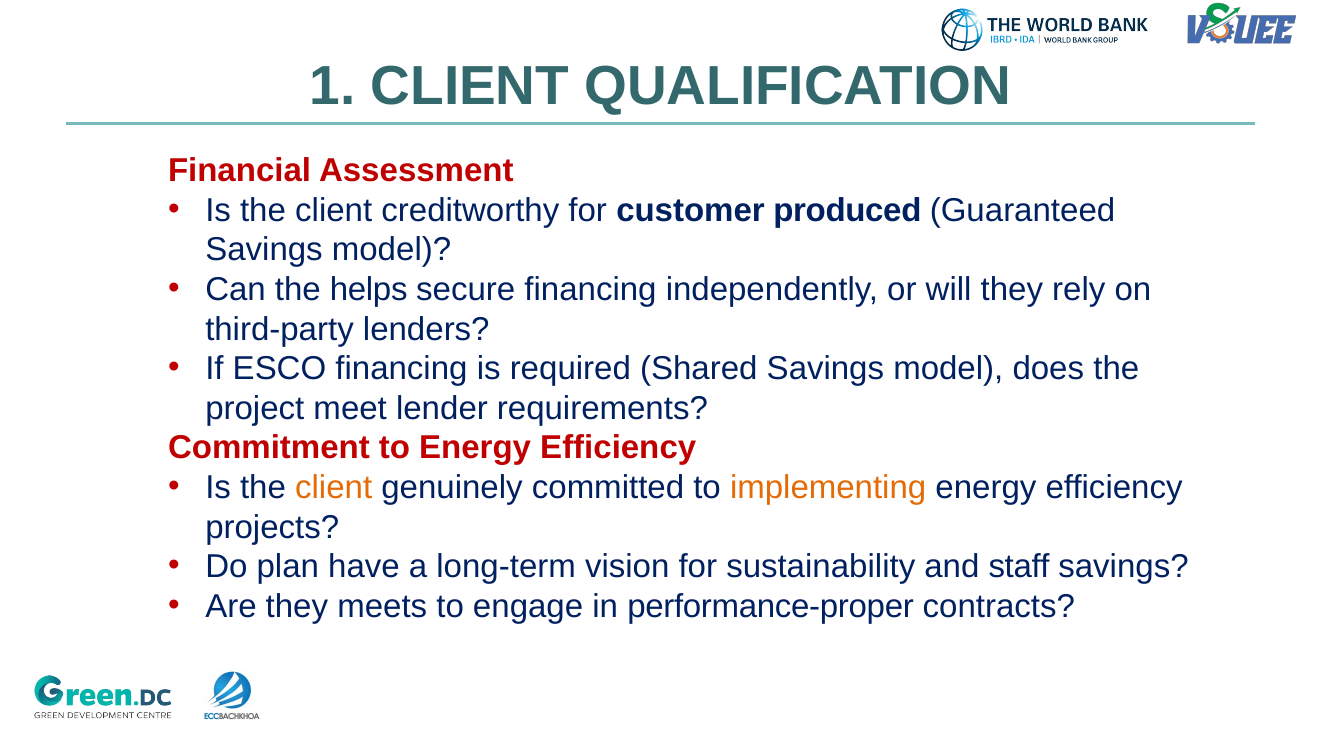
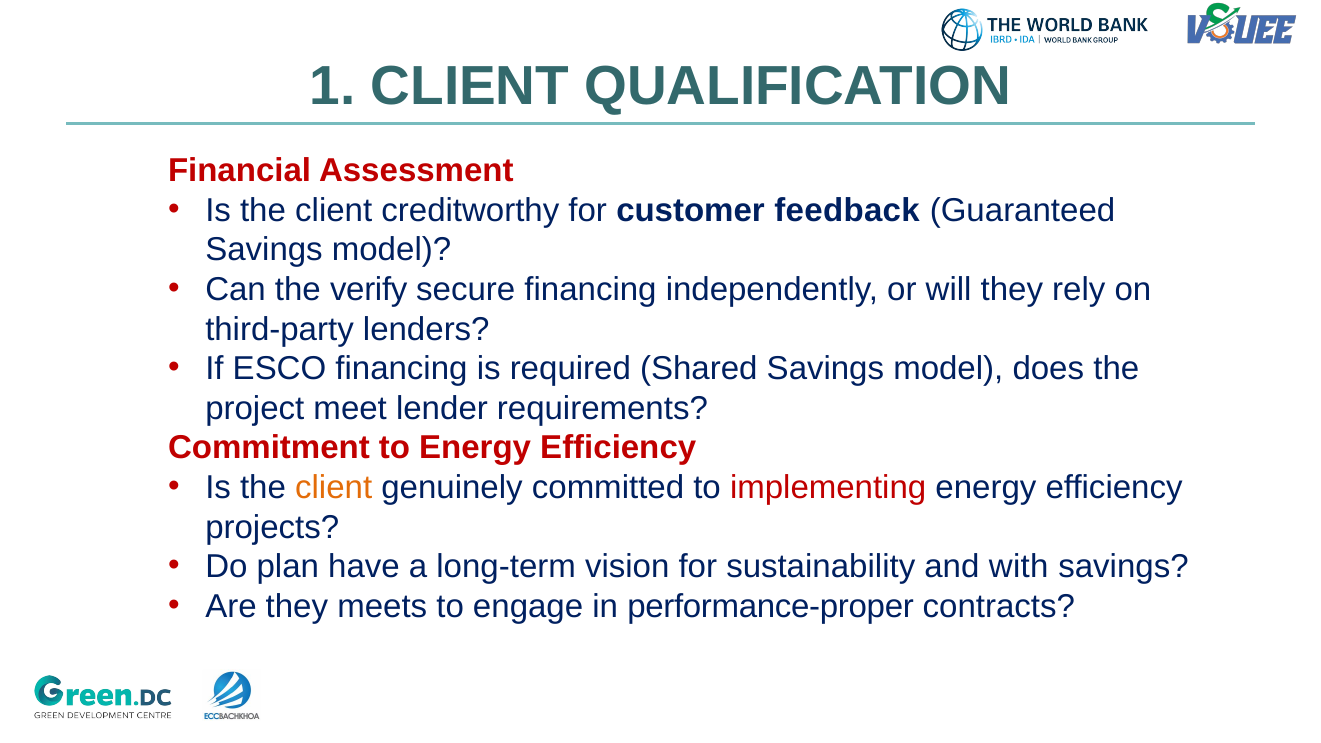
produced: produced -> feedback
helps: helps -> verify
implementing colour: orange -> red
staff: staff -> with
